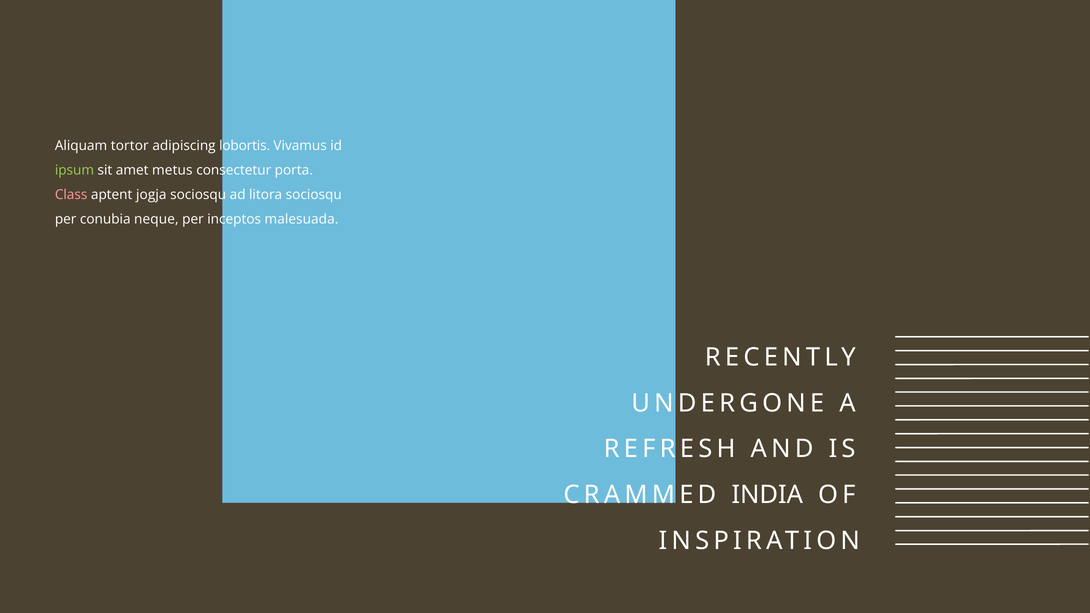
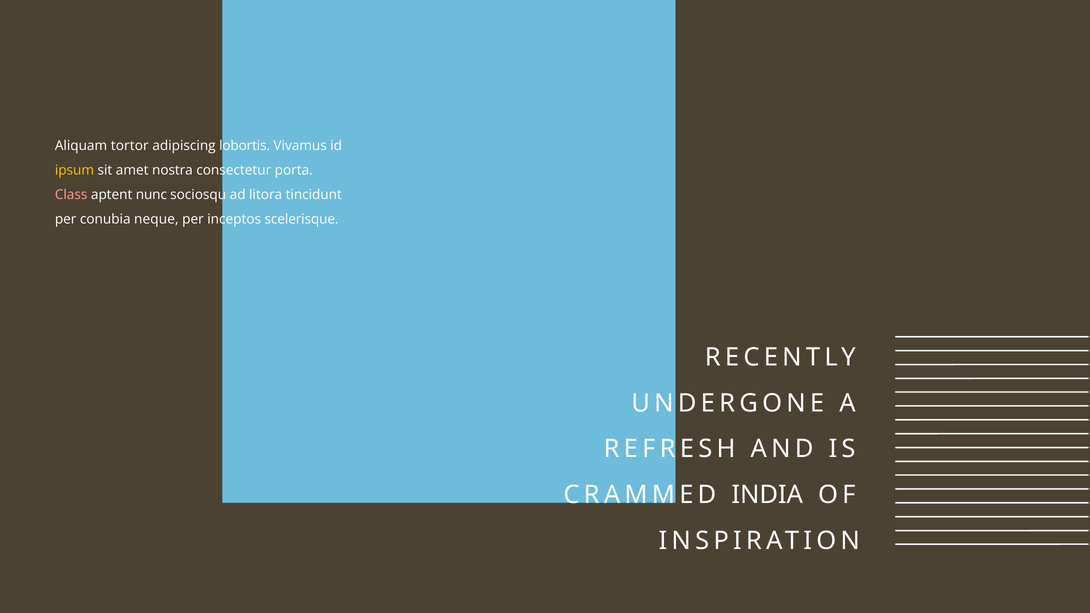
ipsum colour: light green -> yellow
metus: metus -> nostra
jogja: jogja -> nunc
litora sociosqu: sociosqu -> tincidunt
malesuada: malesuada -> scelerisque
